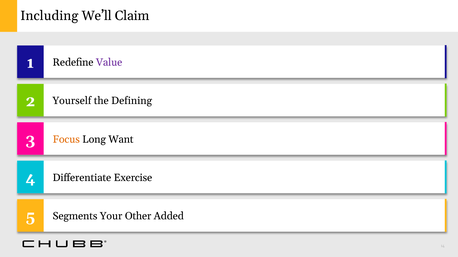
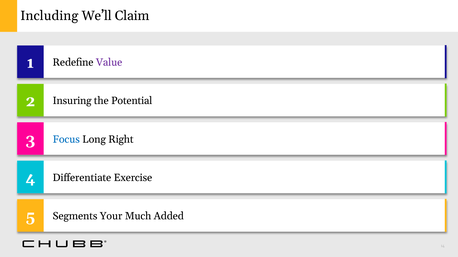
Yourself: Yourself -> Insuring
Defining: Defining -> Potential
Focus colour: orange -> blue
Want: Want -> Right
Other: Other -> Much
